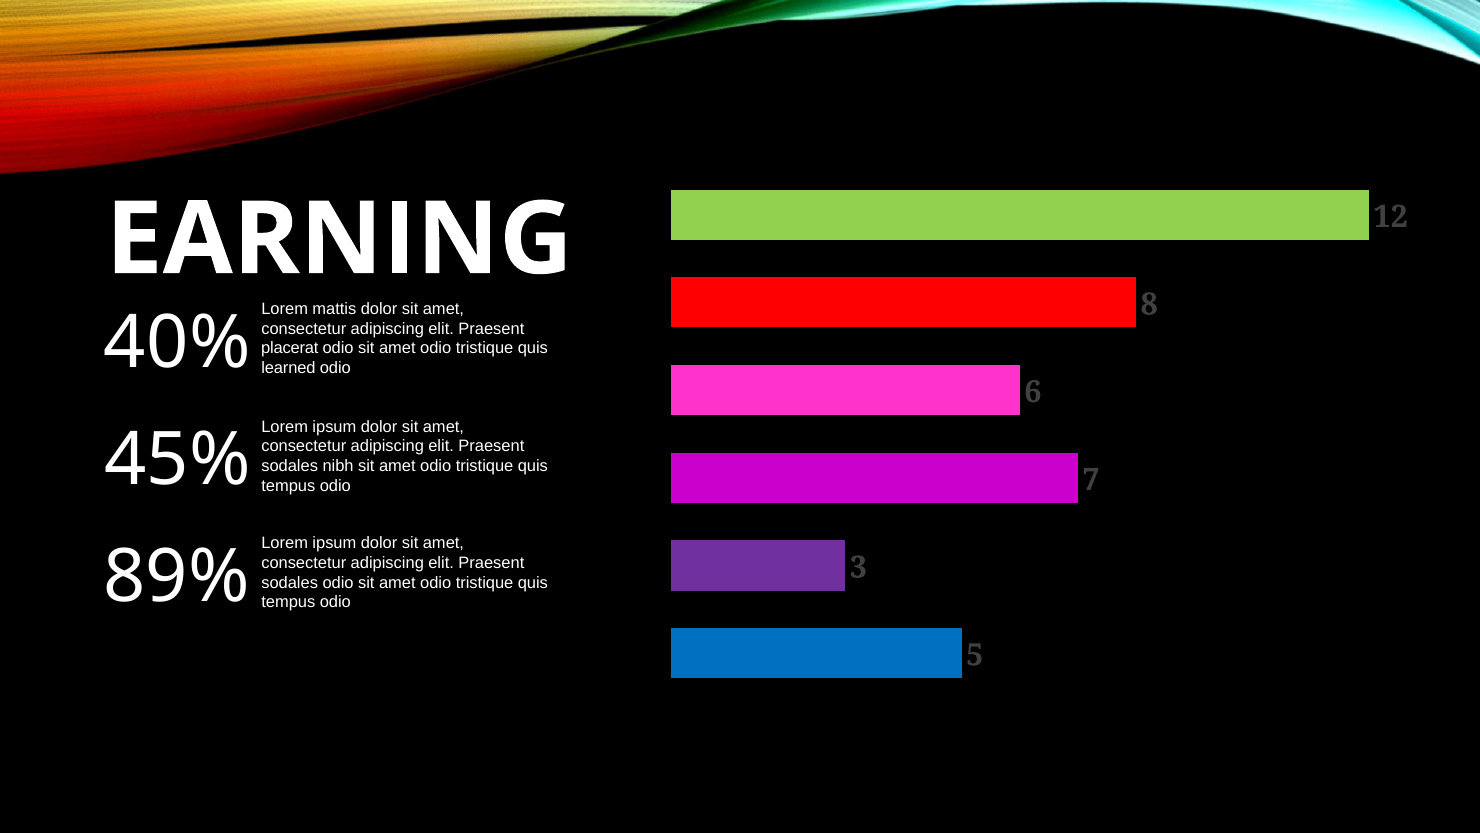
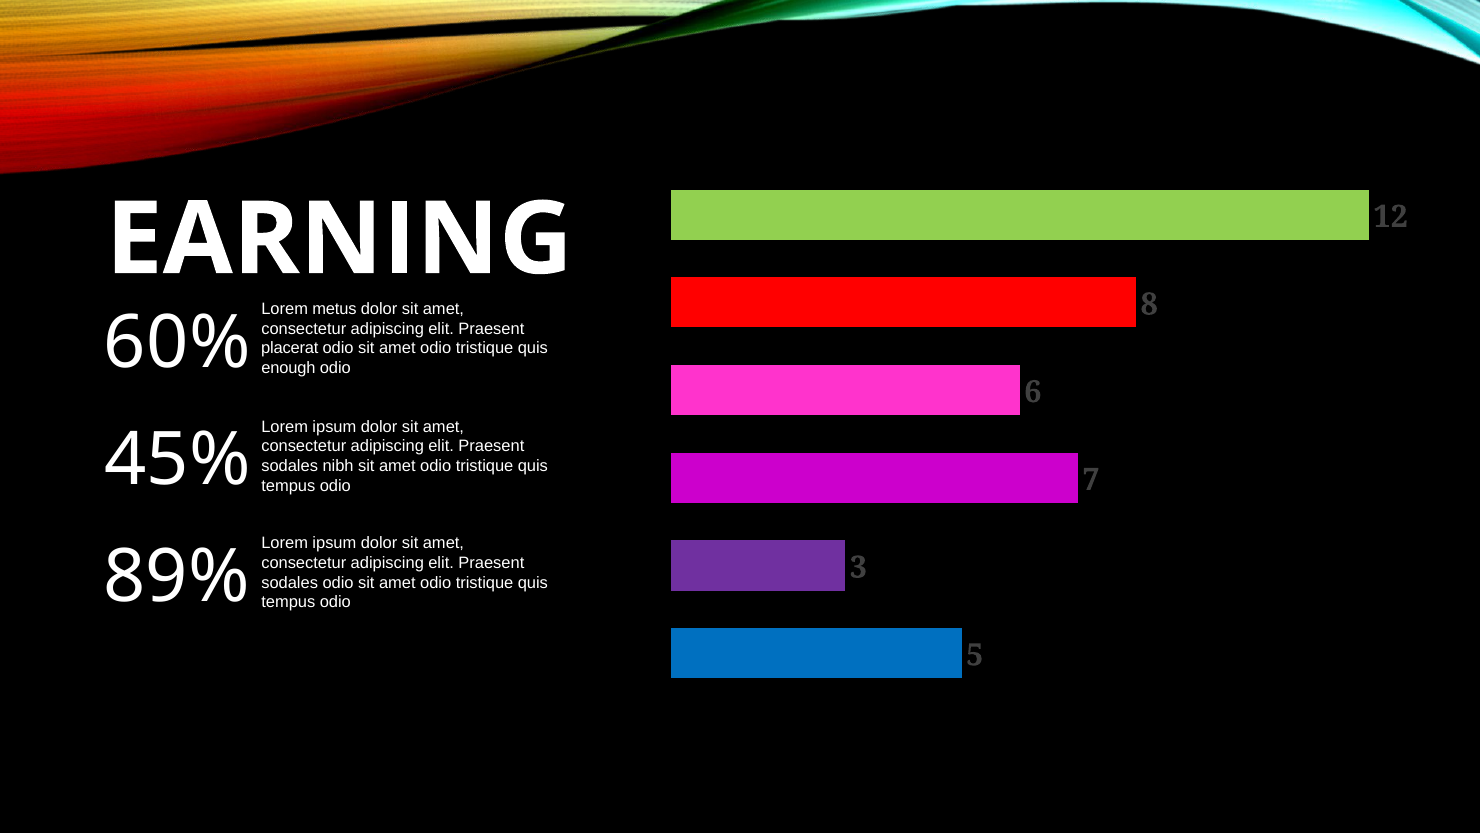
mattis: mattis -> metus
40%: 40% -> 60%
learned: learned -> enough
